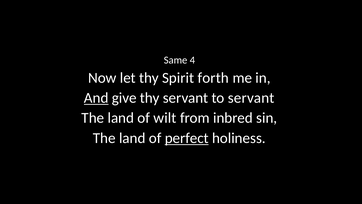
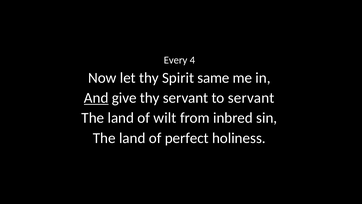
Same: Same -> Every
forth: forth -> same
perfect underline: present -> none
